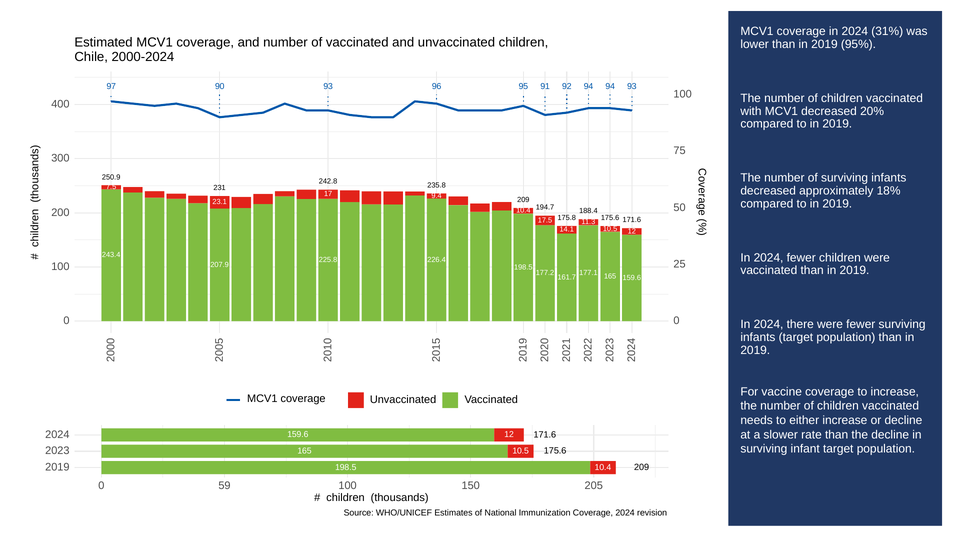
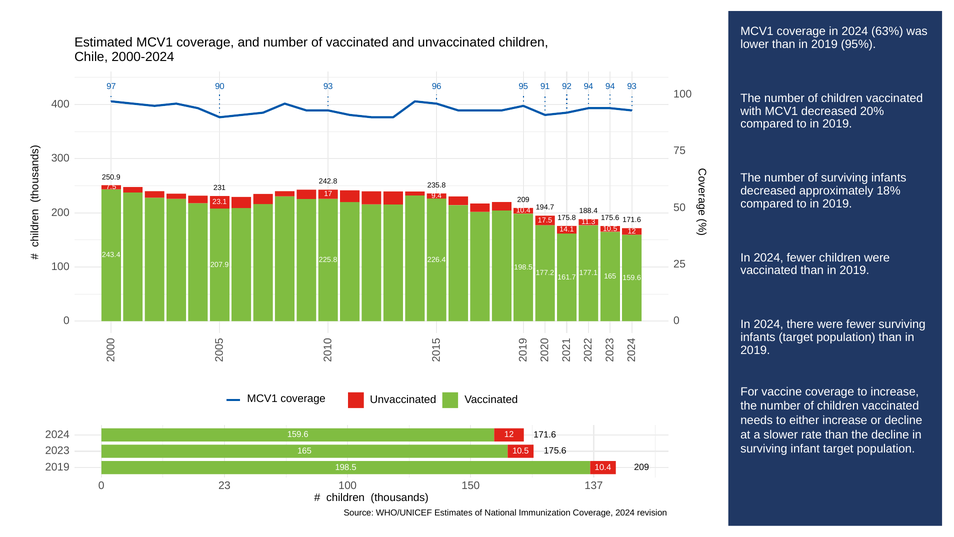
31%: 31% -> 63%
59: 59 -> 23
205: 205 -> 137
